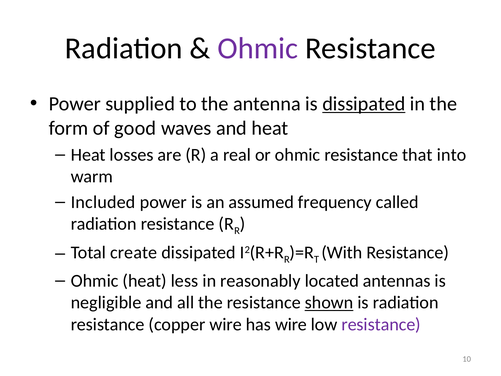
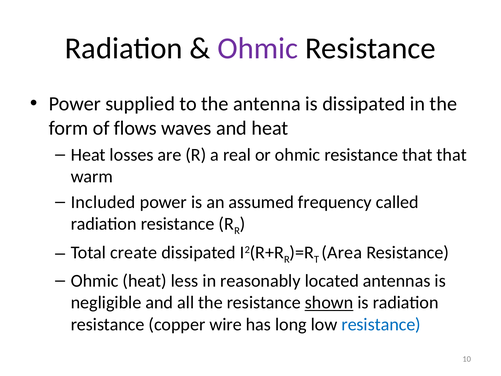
dissipated at (364, 104) underline: present -> none
good: good -> flows
that into: into -> that
With: With -> Area
has wire: wire -> long
resistance at (381, 324) colour: purple -> blue
